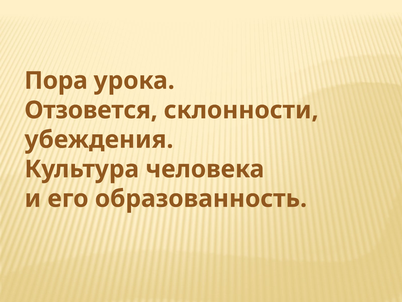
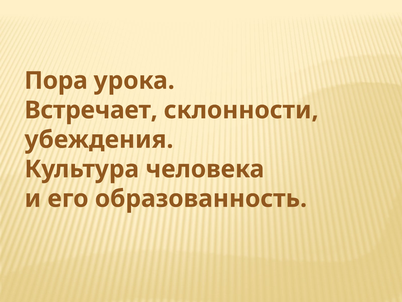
Отзовется: Отзовется -> Встречает
